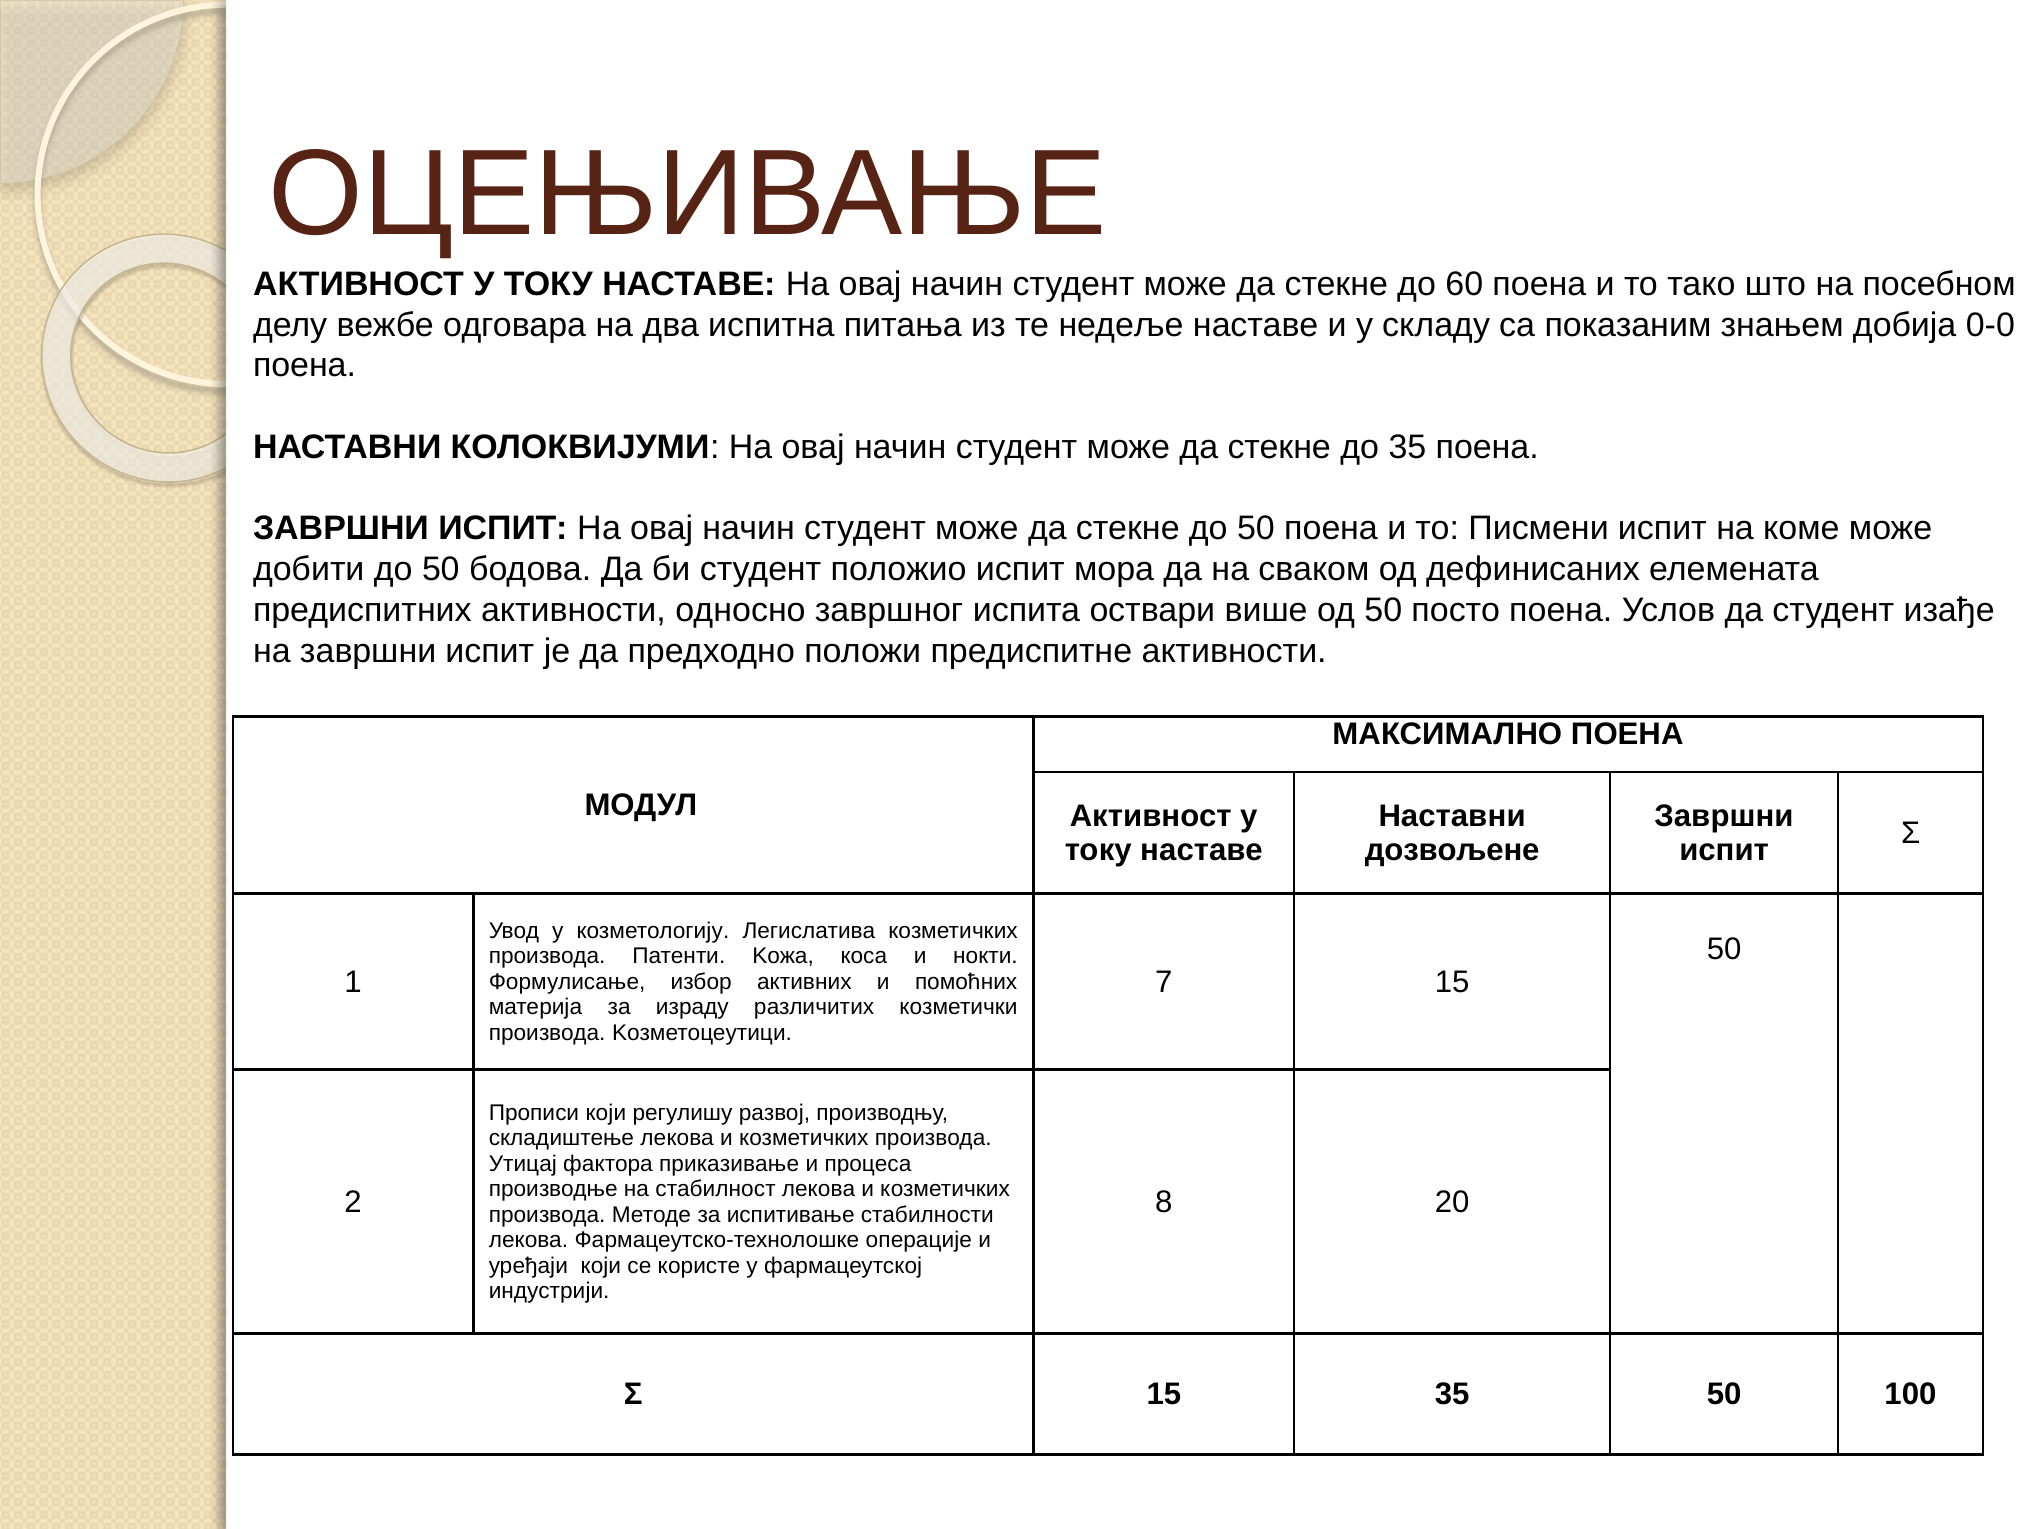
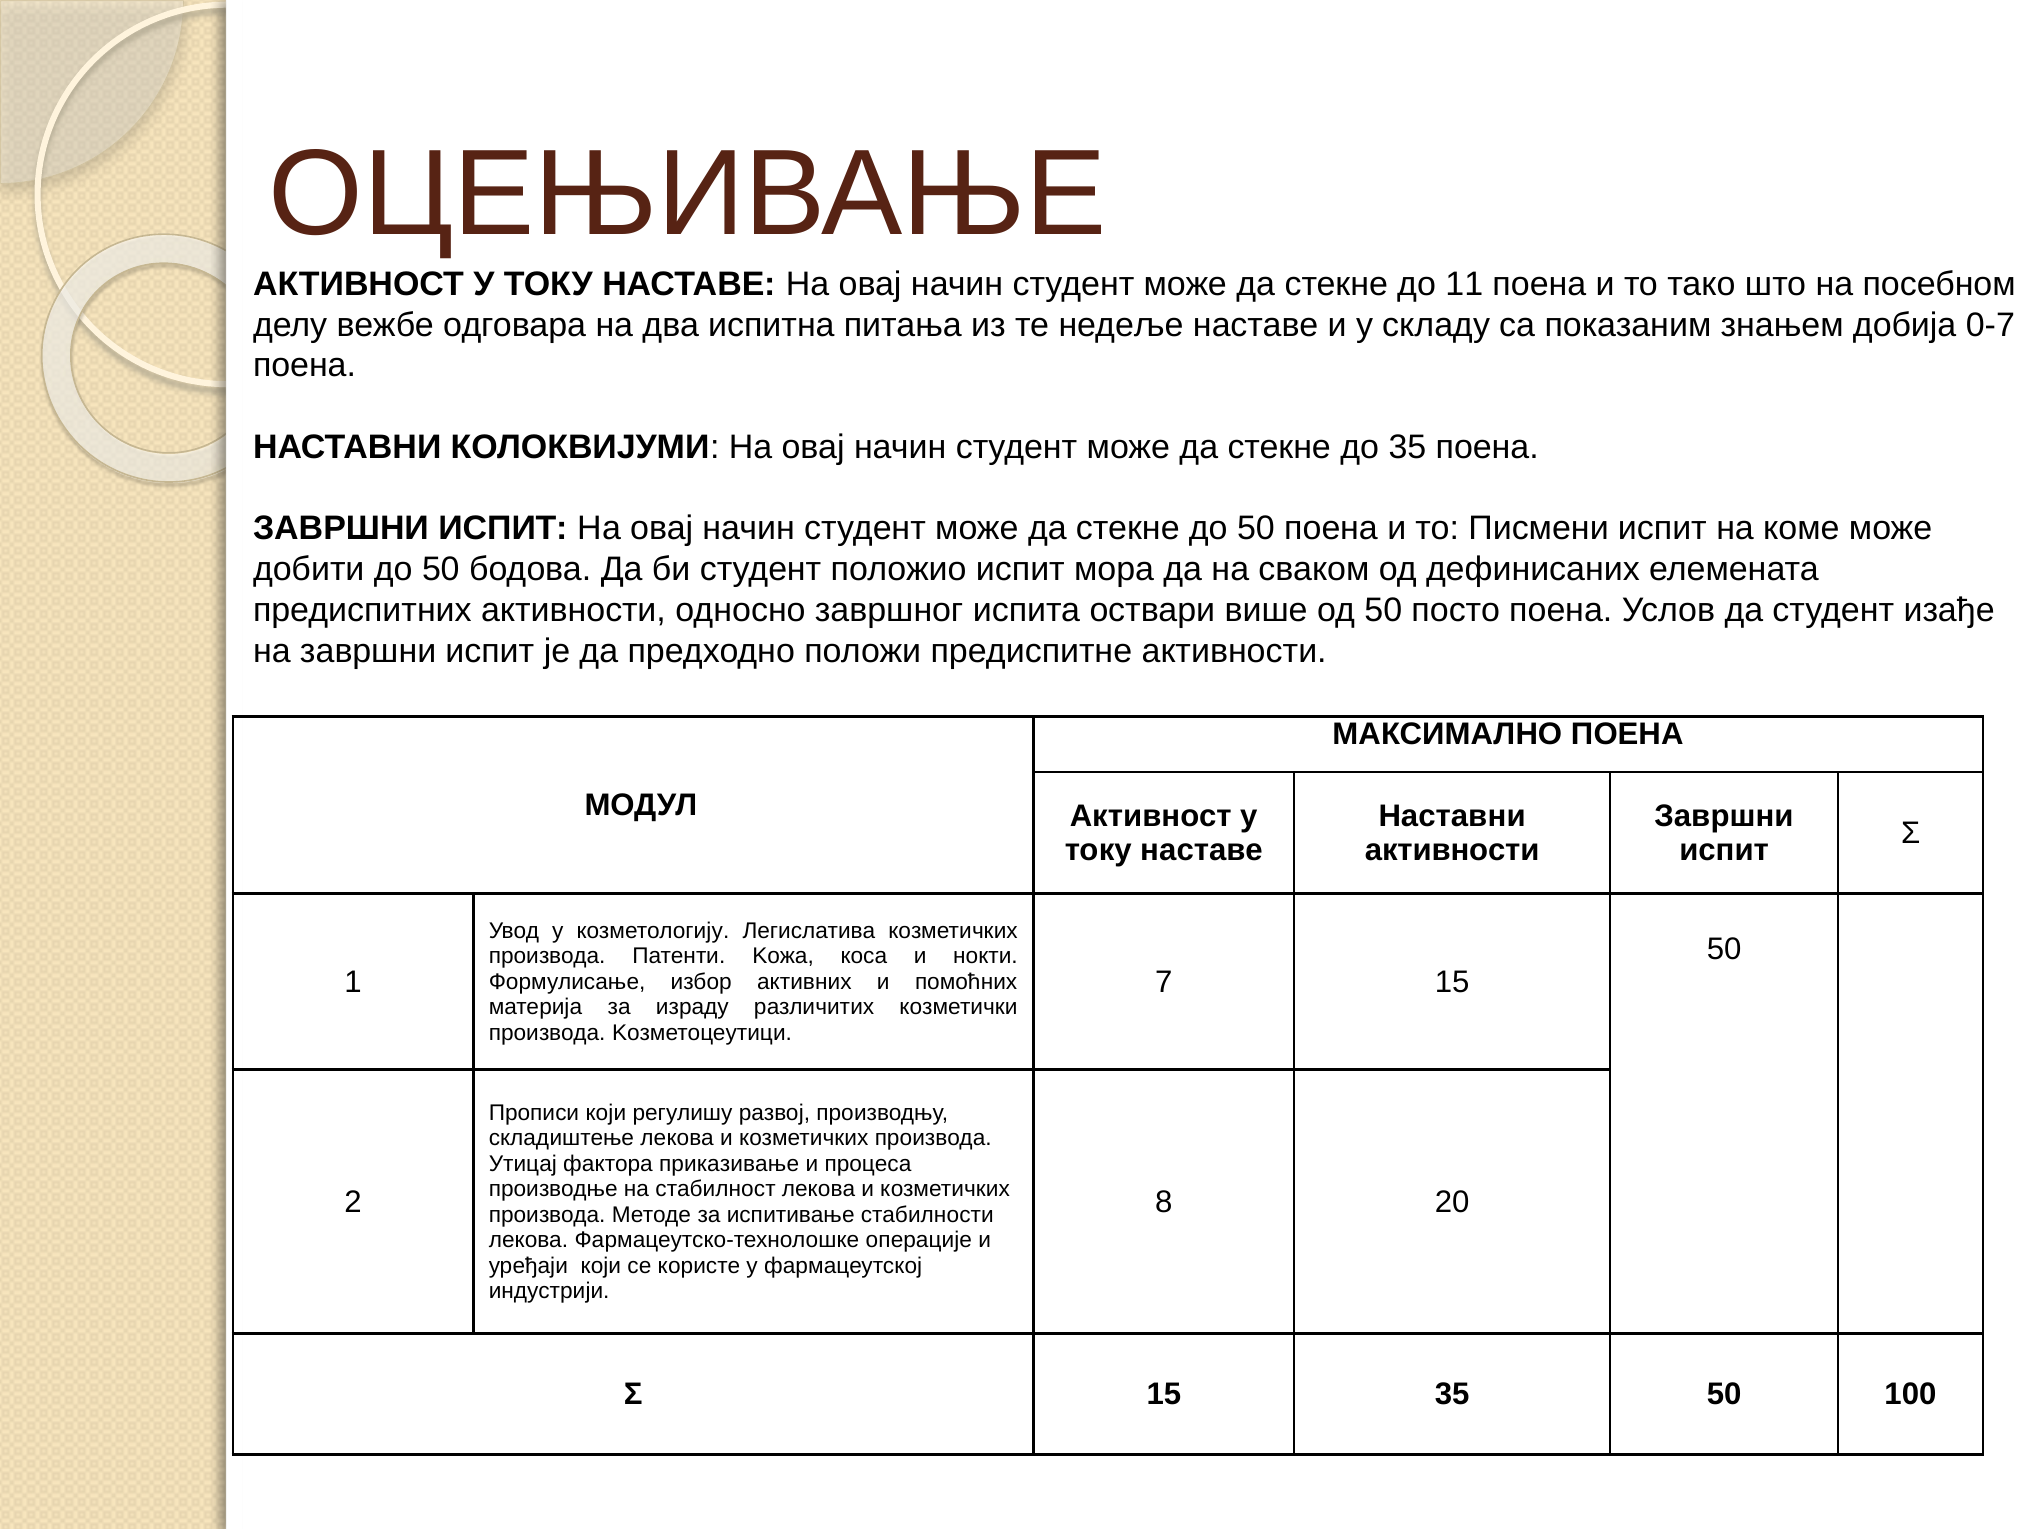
60: 60 -> 11
0-0: 0-0 -> 0-7
дозвољене at (1452, 851): дозвољене -> активности
